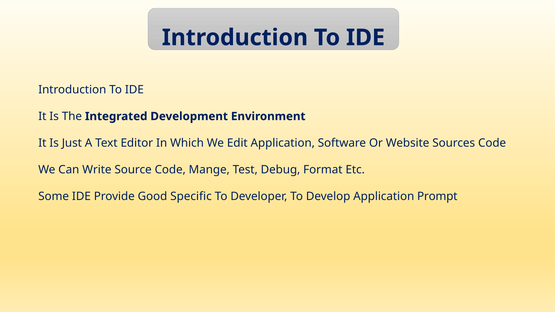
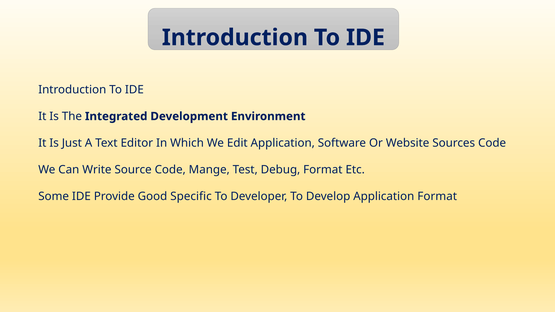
Application Prompt: Prompt -> Format
